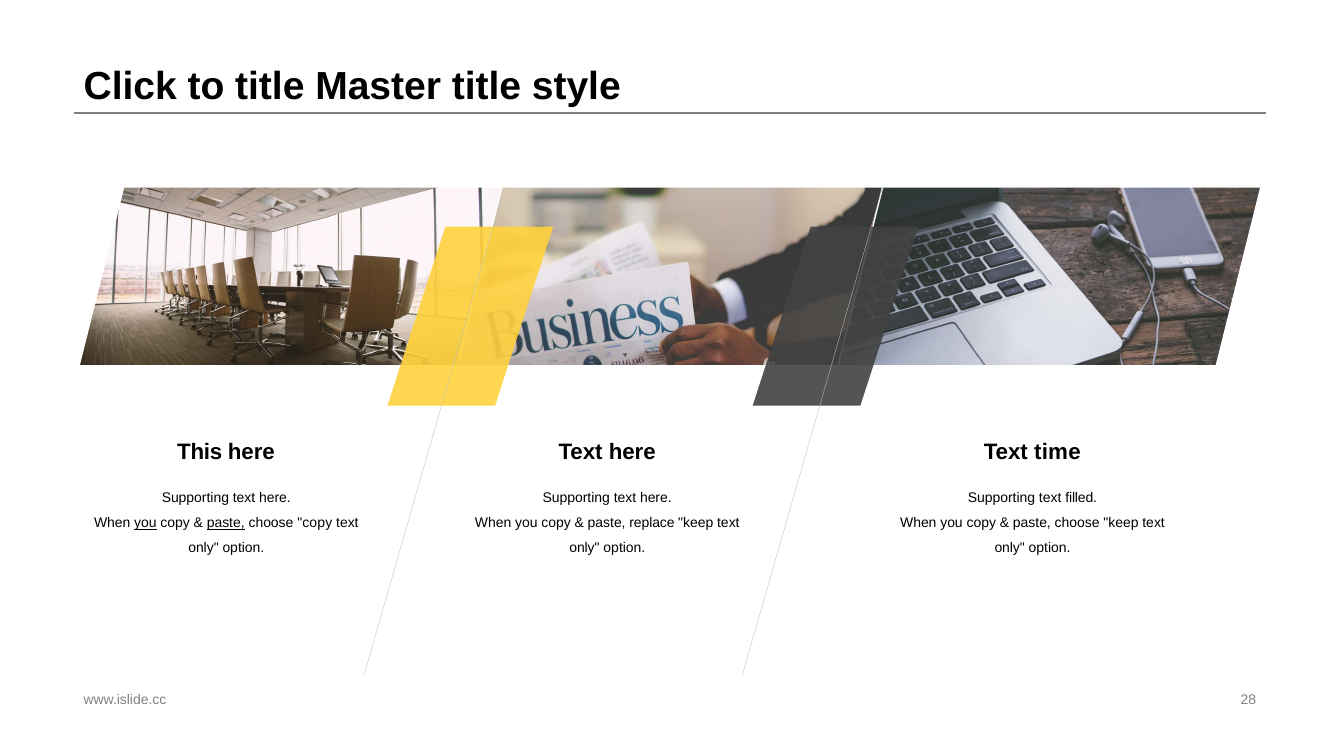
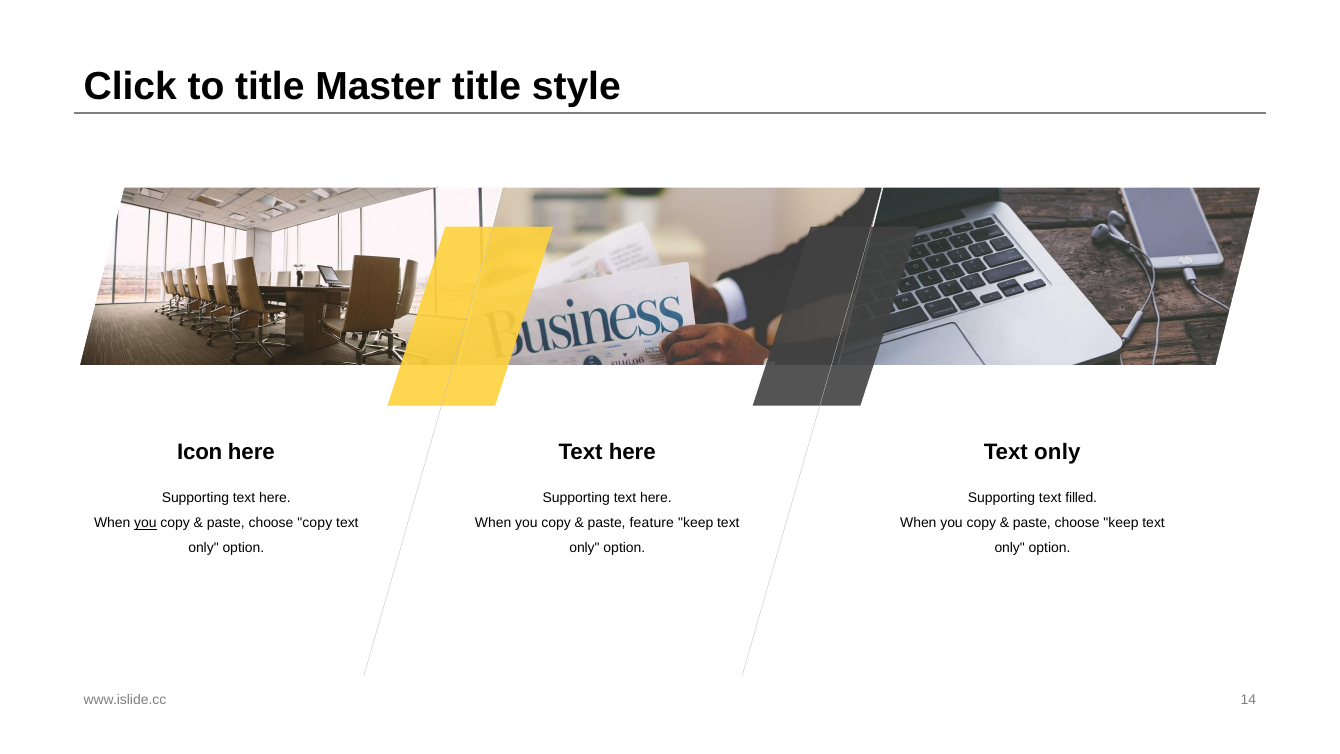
This: This -> Icon
time at (1057, 452): time -> only
paste at (226, 523) underline: present -> none
replace: replace -> feature
28: 28 -> 14
